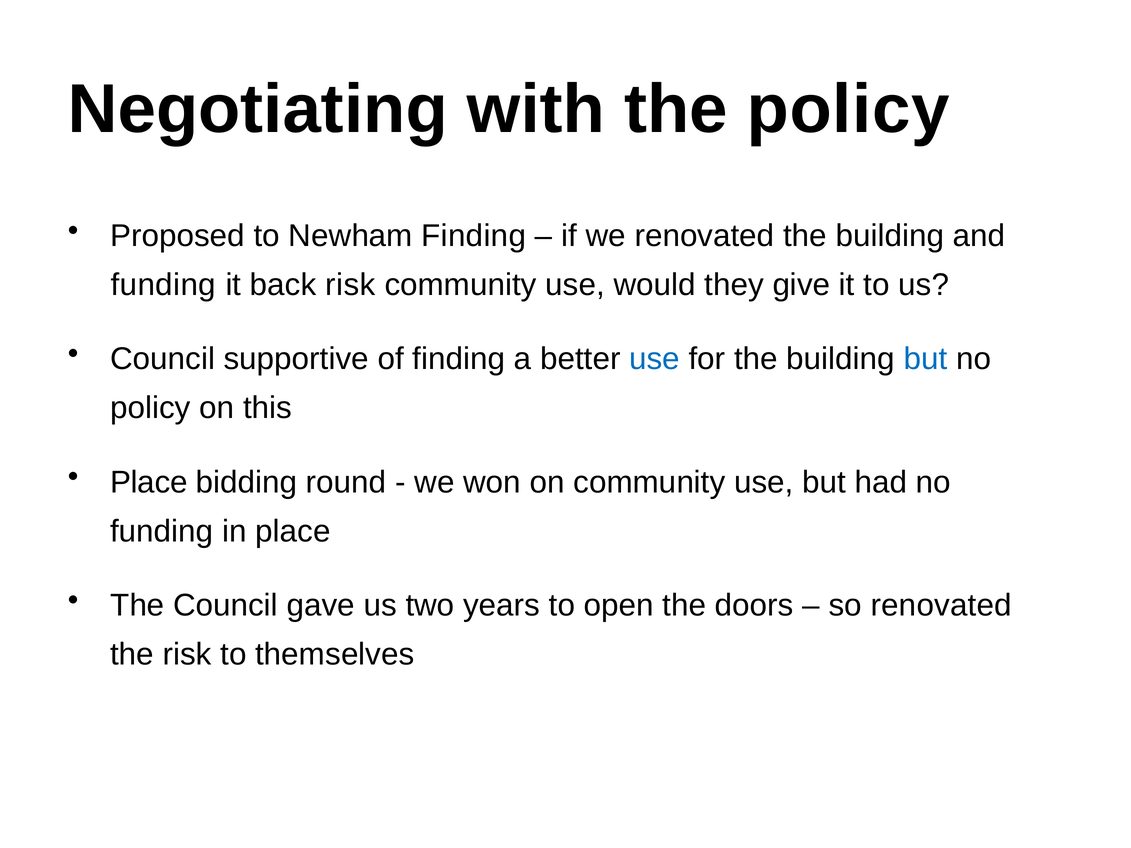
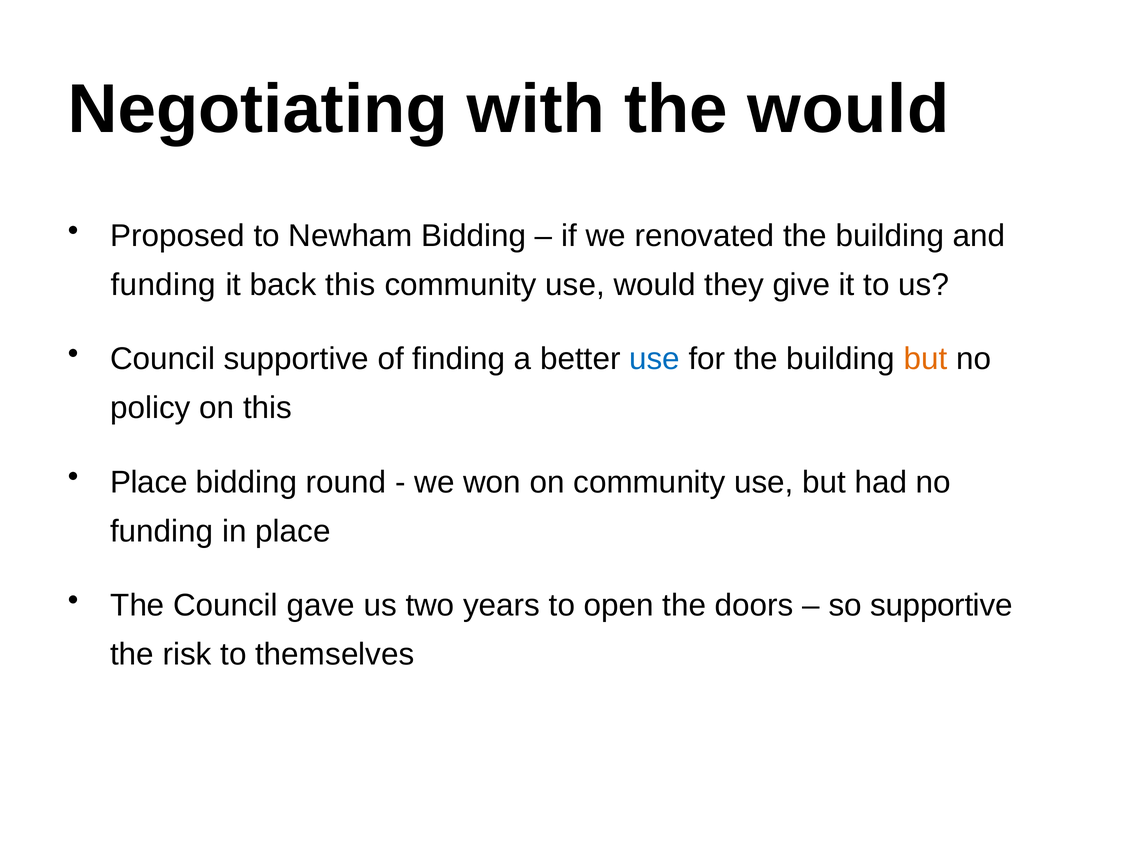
the policy: policy -> would
Newham Finding: Finding -> Bidding
back risk: risk -> this
but at (925, 359) colour: blue -> orange
so renovated: renovated -> supportive
